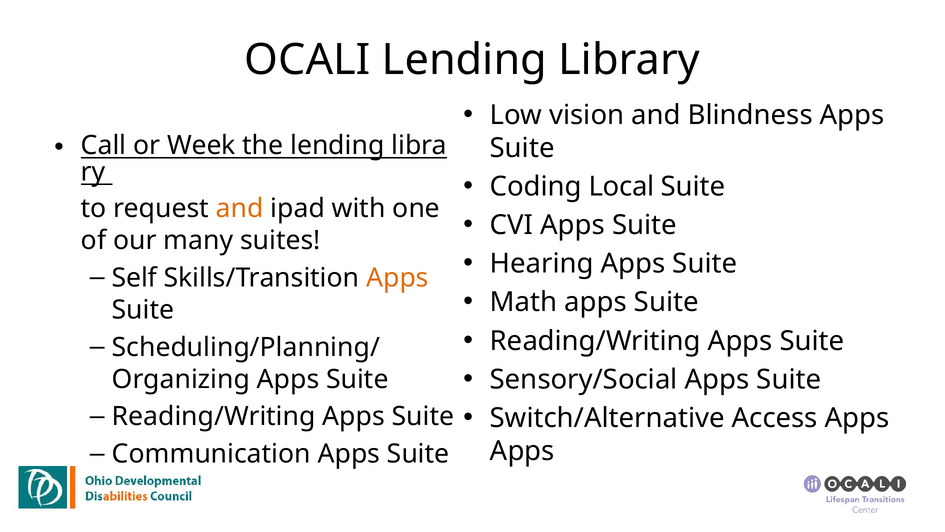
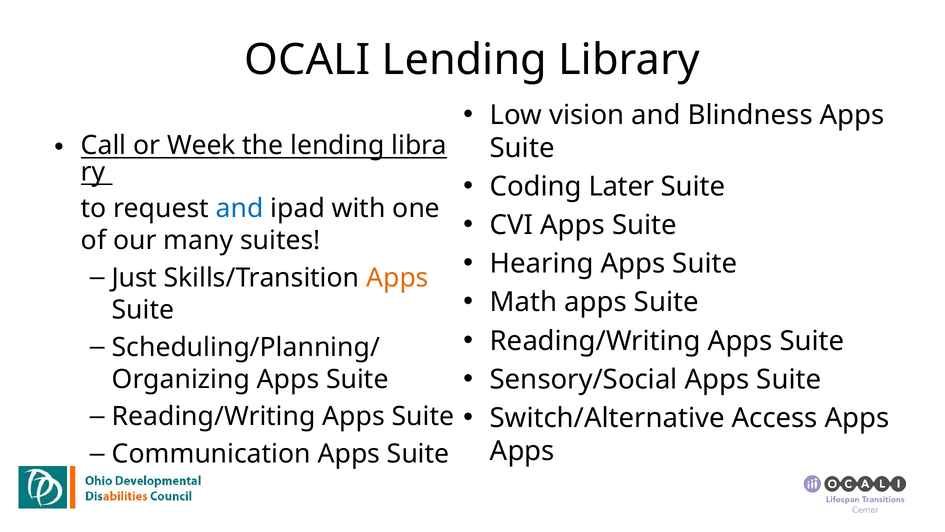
Local: Local -> Later
and at (240, 208) colour: orange -> blue
Self: Self -> Just
